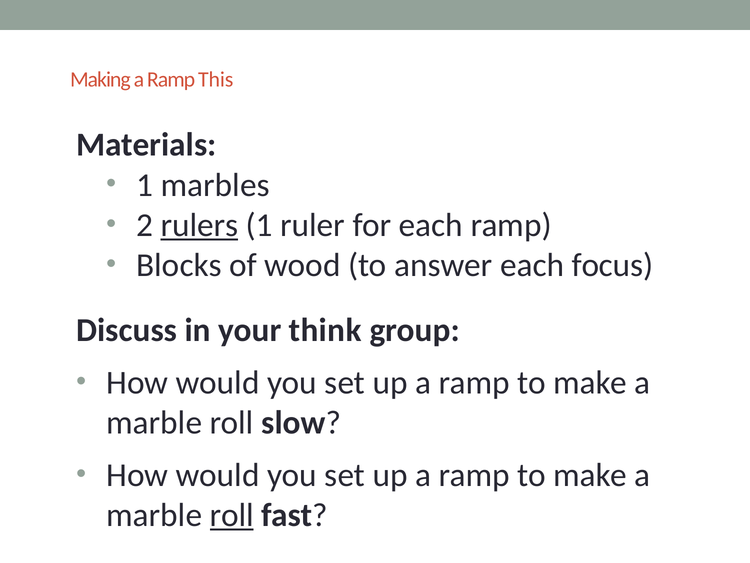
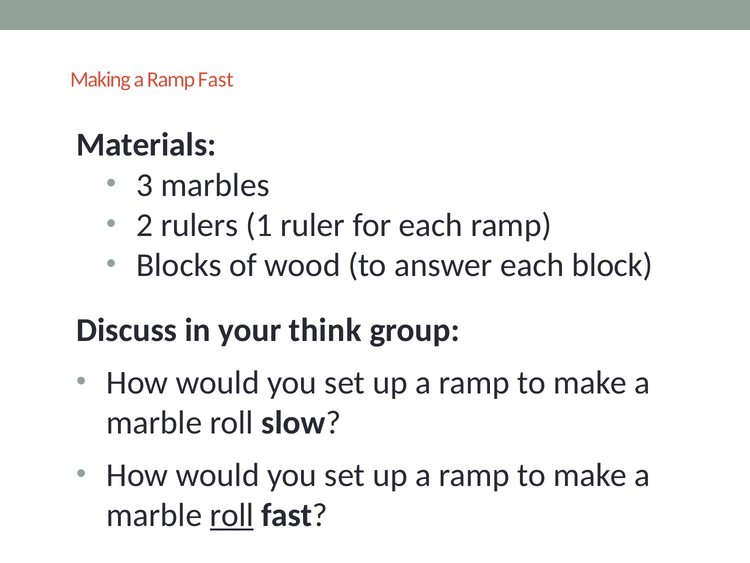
Ramp This: This -> Fast
1 at (145, 185): 1 -> 3
rulers underline: present -> none
focus: focus -> block
